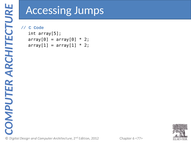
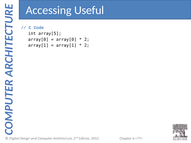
Jumps: Jumps -> Useful
